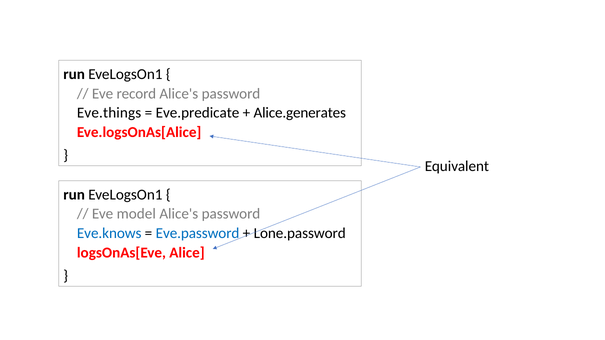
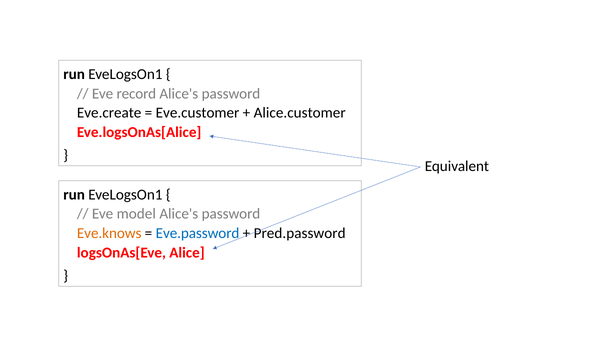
Eve.things: Eve.things -> Eve.create
Eve.predicate: Eve.predicate -> Eve.customer
Alice.generates: Alice.generates -> Alice.customer
Eve.knows colour: blue -> orange
Lone.password: Lone.password -> Pred.password
